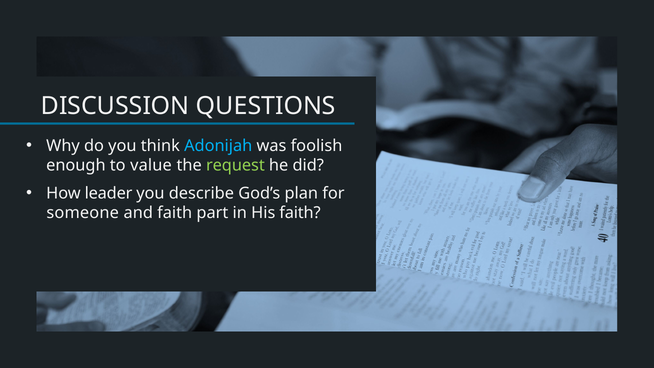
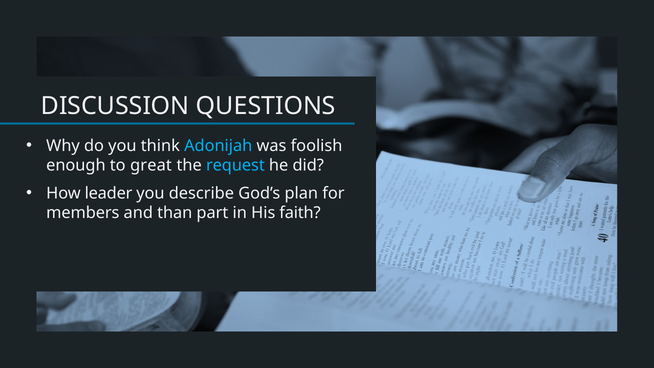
value: value -> great
request colour: light green -> light blue
someone: someone -> members
and faith: faith -> than
